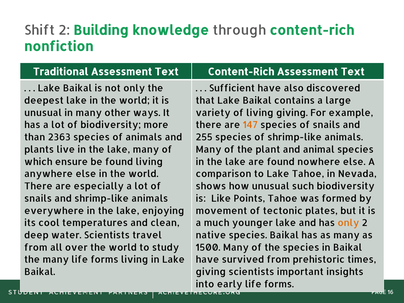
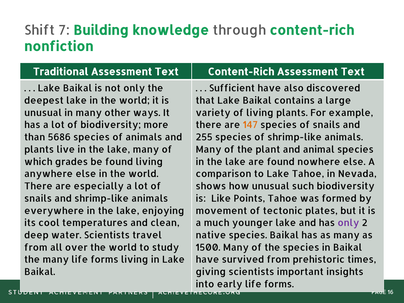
Shift 2: 2 -> 7
living giving: giving -> plants
2363: 2363 -> 5686
ensure: ensure -> grades
only at (348, 223) colour: orange -> purple
